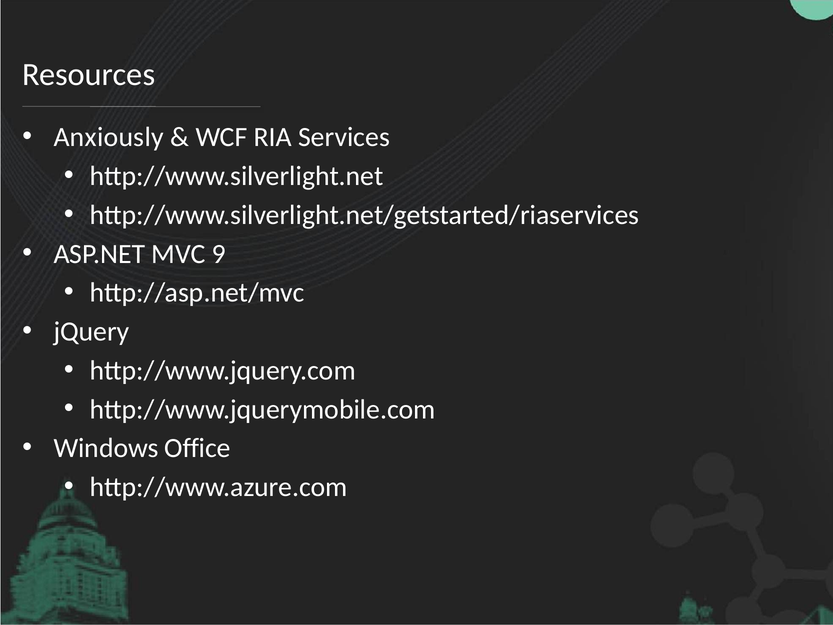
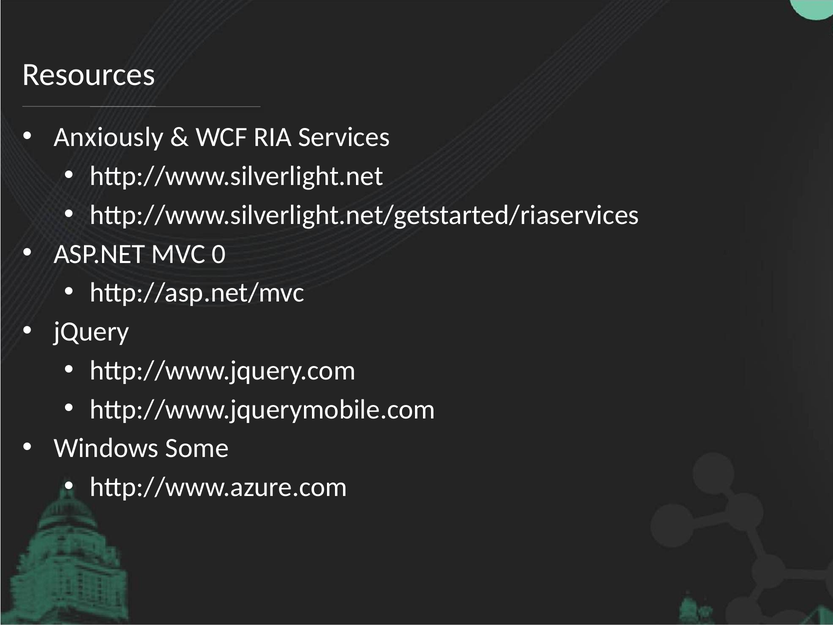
9: 9 -> 0
Office: Office -> Some
